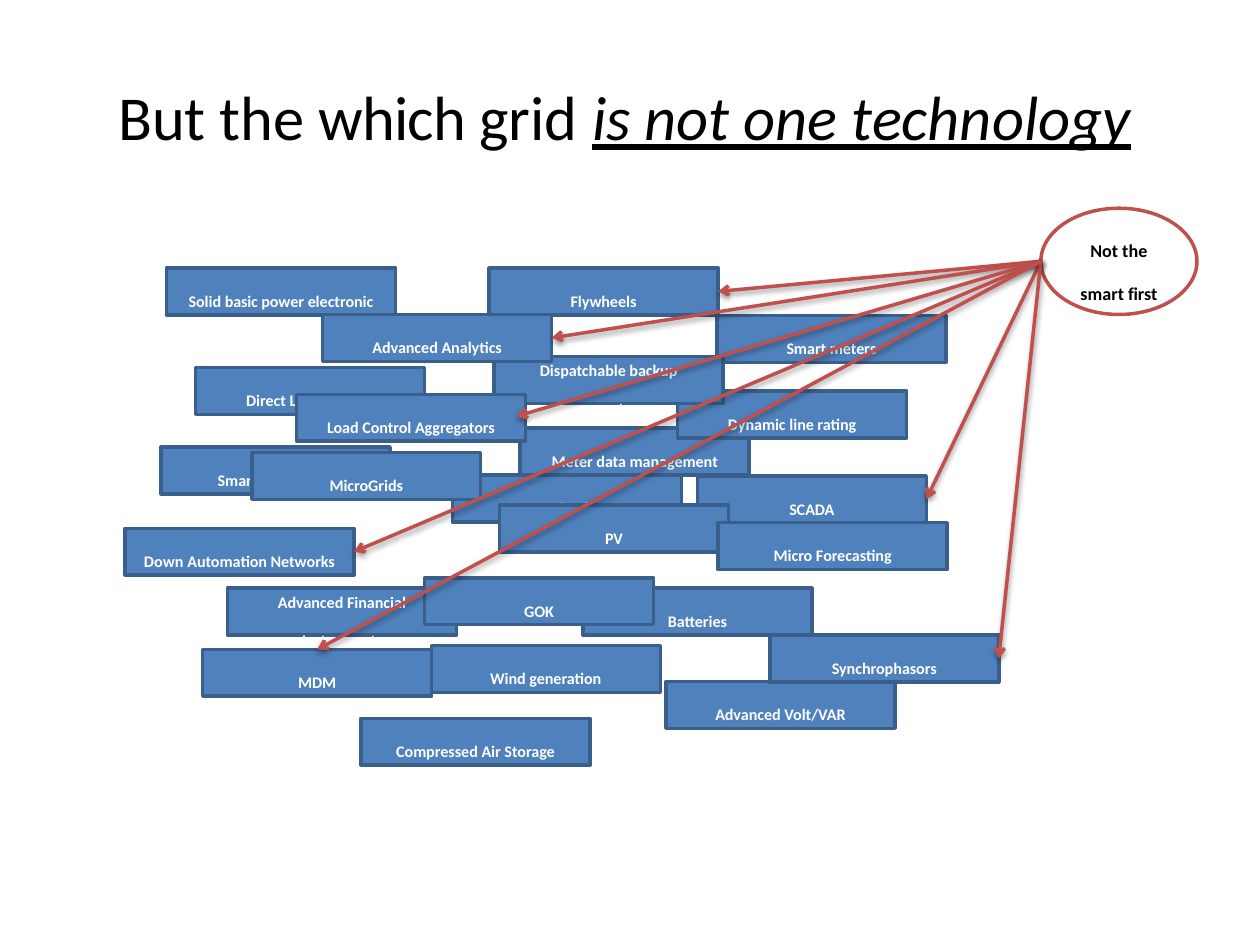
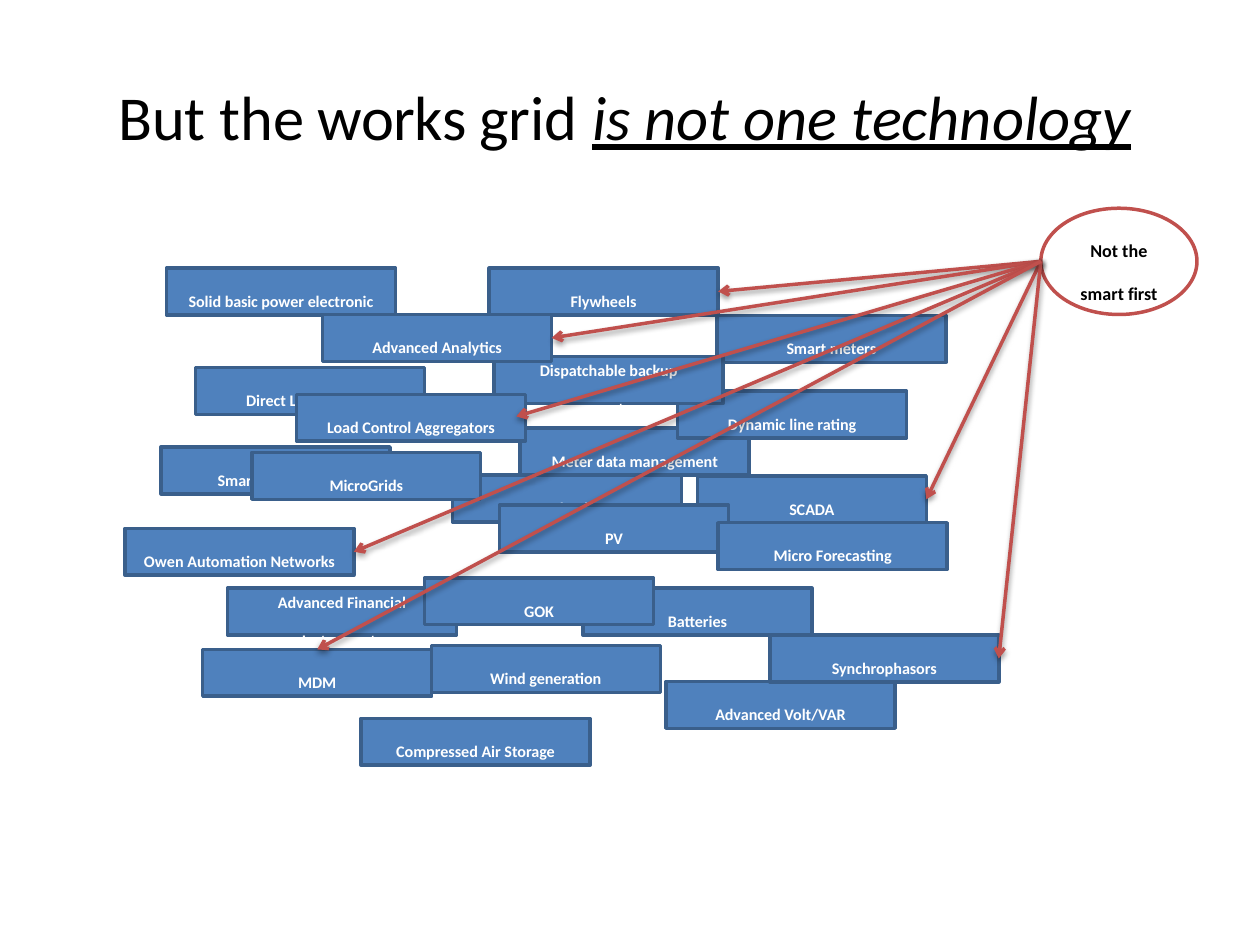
which: which -> works
Down: Down -> Owen
